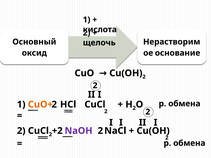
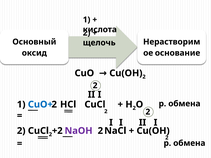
CuO+ colour: orange -> blue
